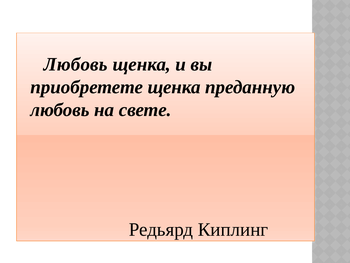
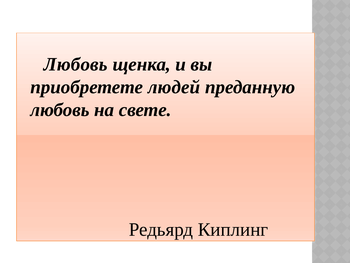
приобретете щенка: щенка -> людей
